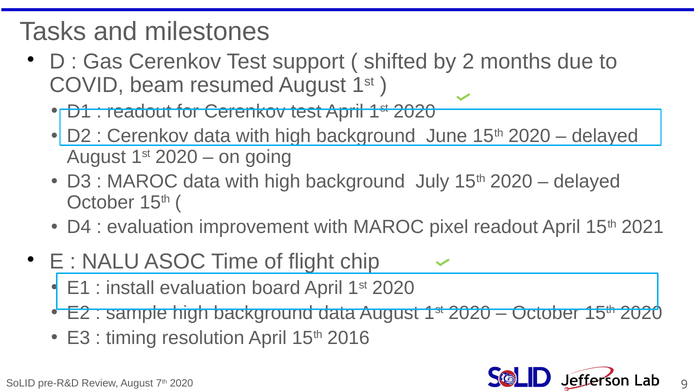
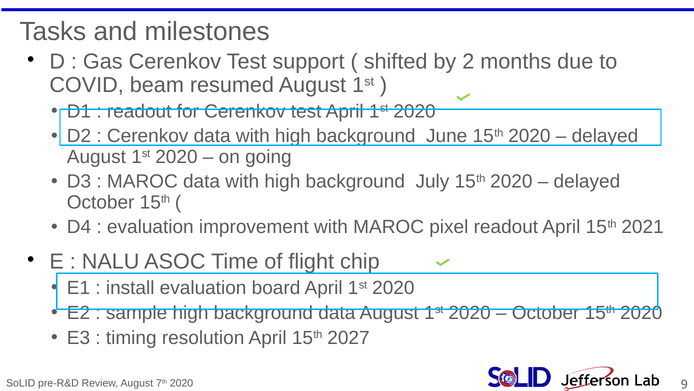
2016: 2016 -> 2027
